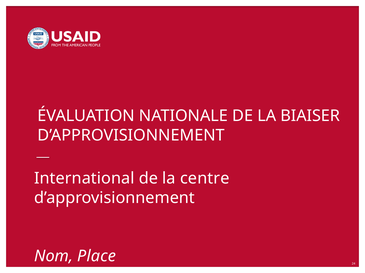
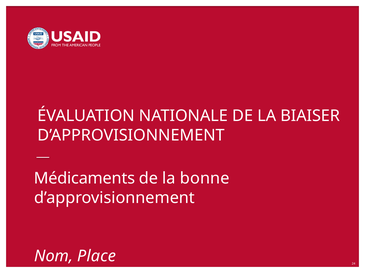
International: International -> Médicaments
centre: centre -> bonne
